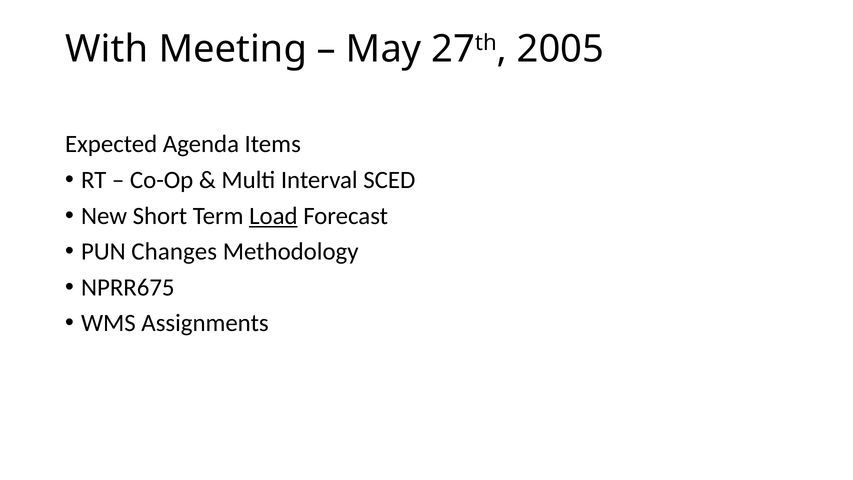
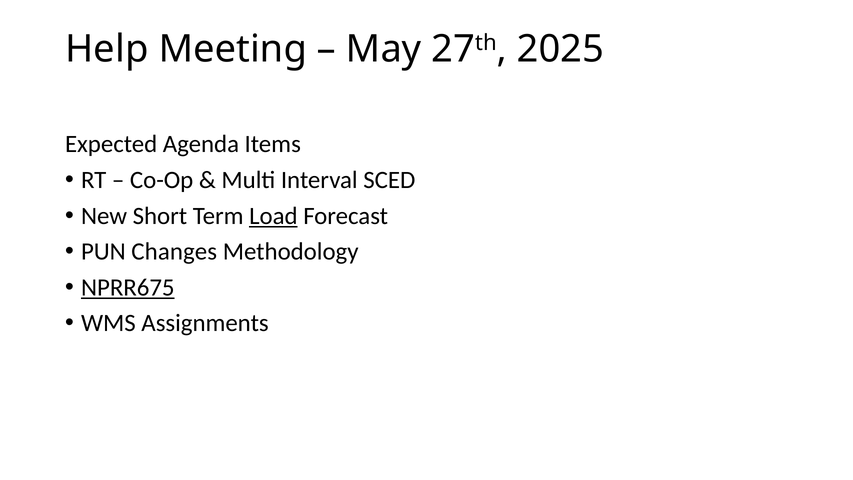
With: With -> Help
2005: 2005 -> 2025
NPRR675 underline: none -> present
